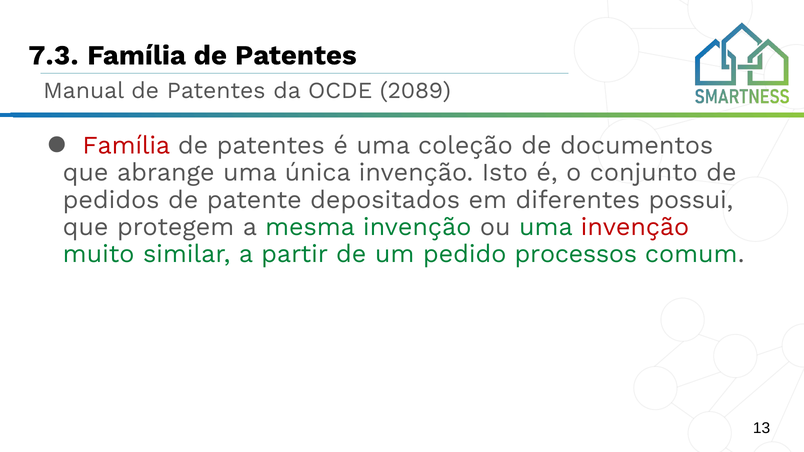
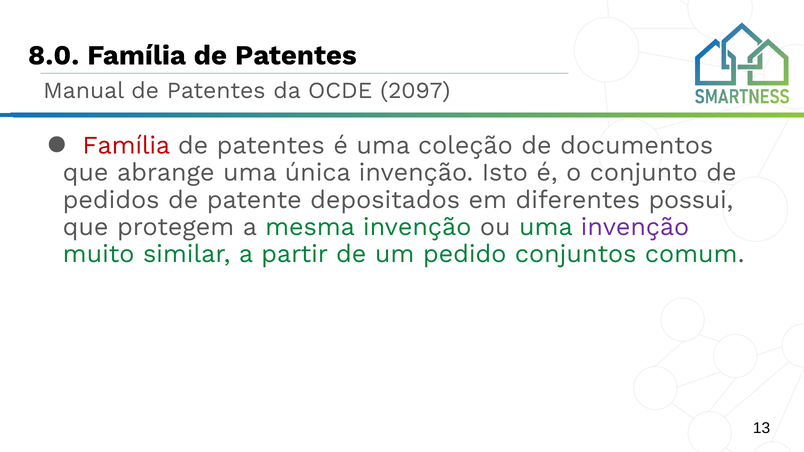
7.3: 7.3 -> 8.0
2089: 2089 -> 2097
invenção at (635, 227) colour: red -> purple
processos: processos -> conjuntos
